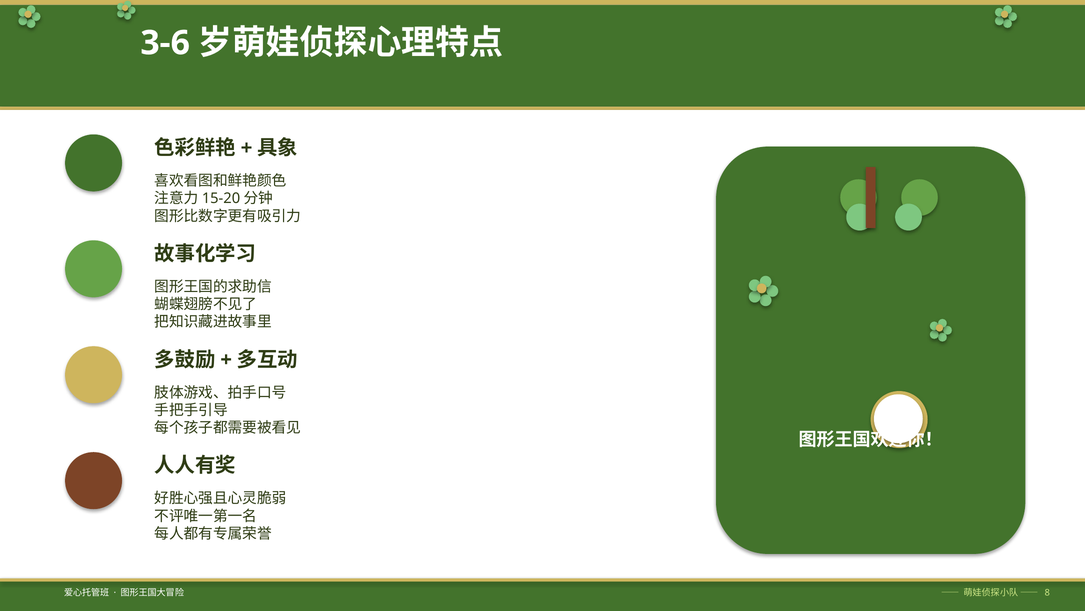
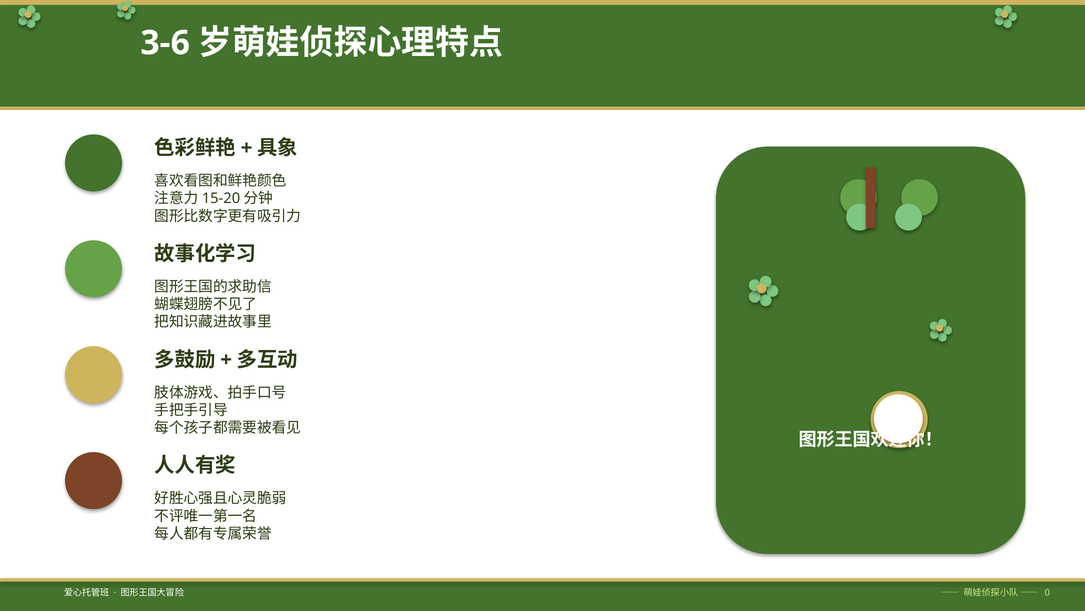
8: 8 -> 0
